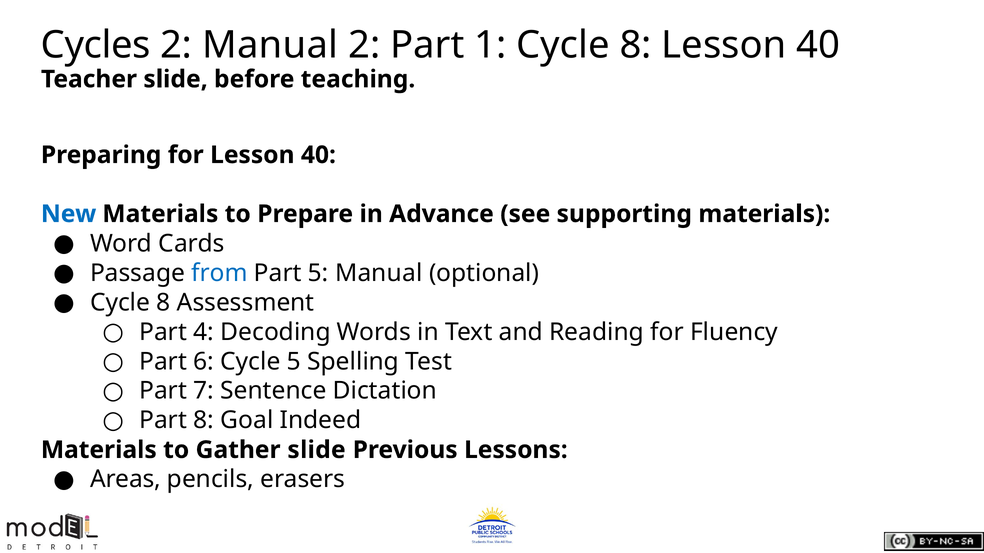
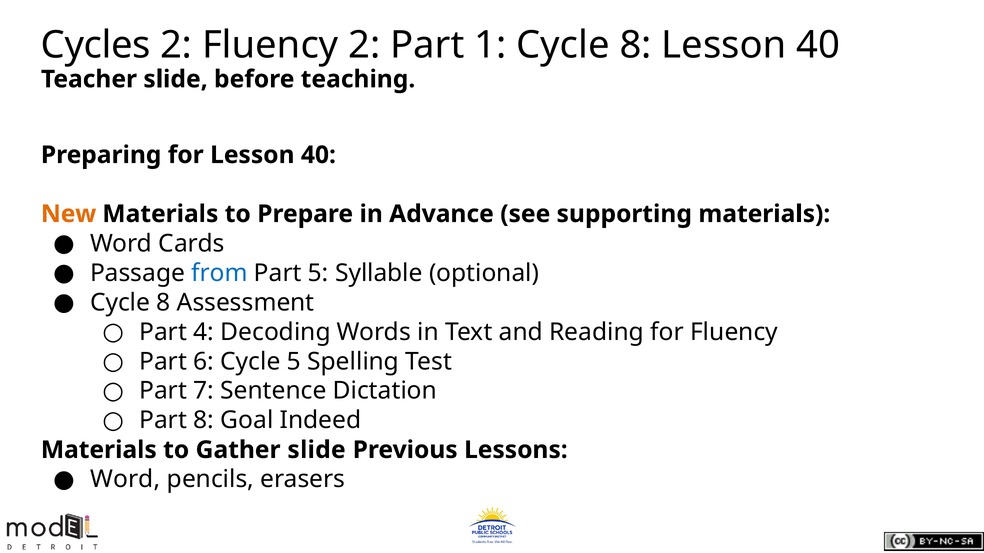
2 Manual: Manual -> Fluency
New colour: blue -> orange
5 Manual: Manual -> Syllable
Areas at (125, 480): Areas -> Word
